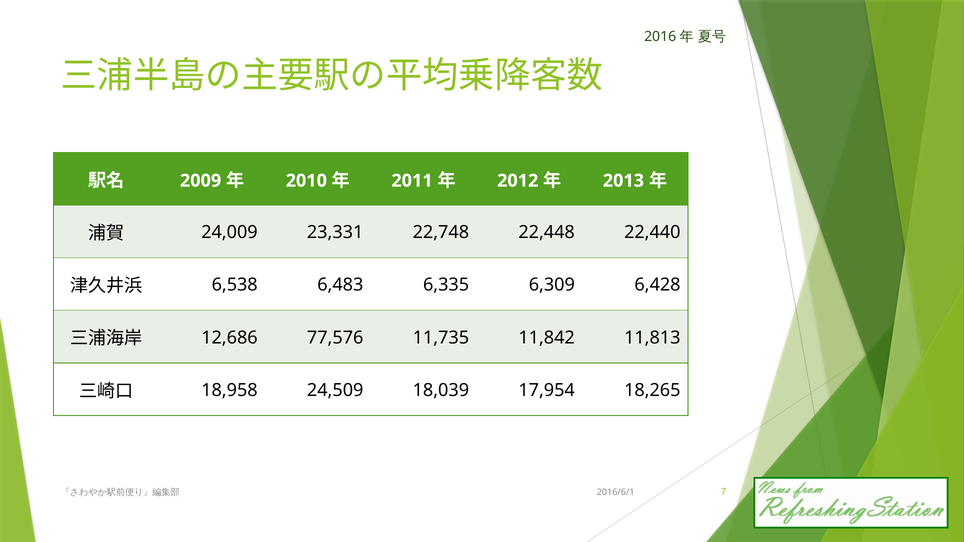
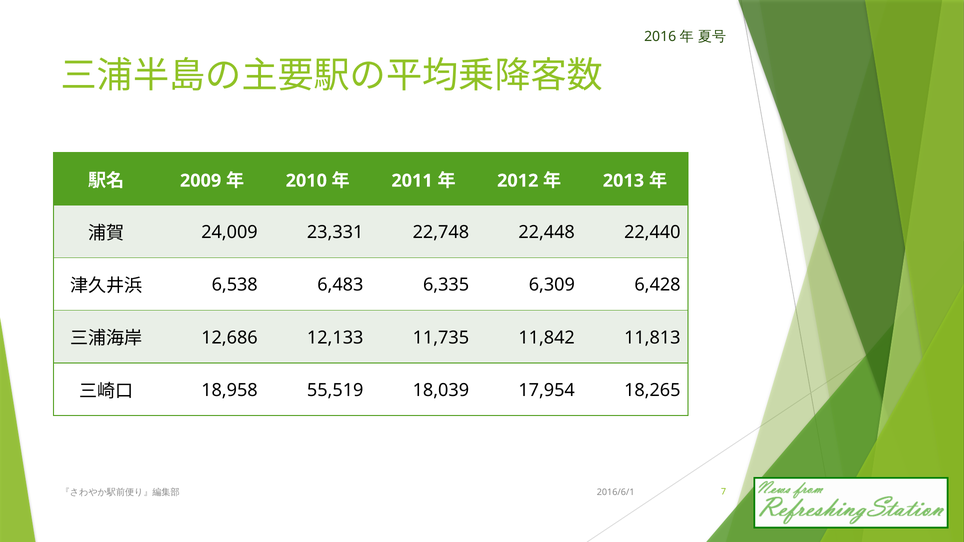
77,576: 77,576 -> 12,133
24,509: 24,509 -> 55,519
